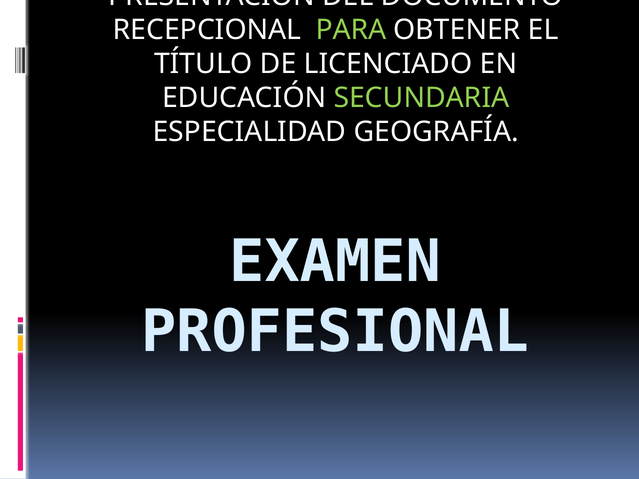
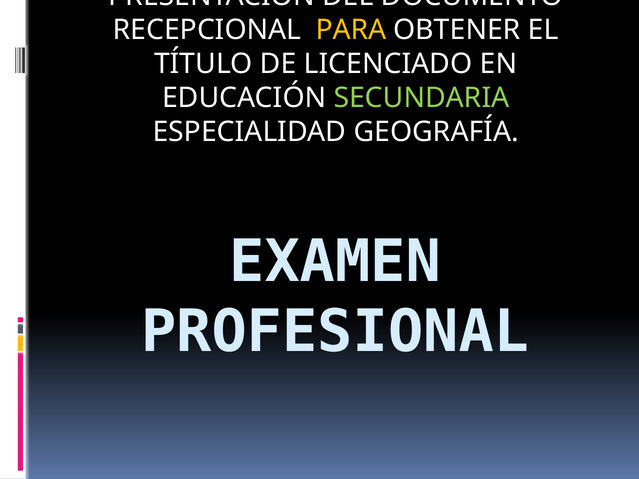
PARA colour: light green -> yellow
